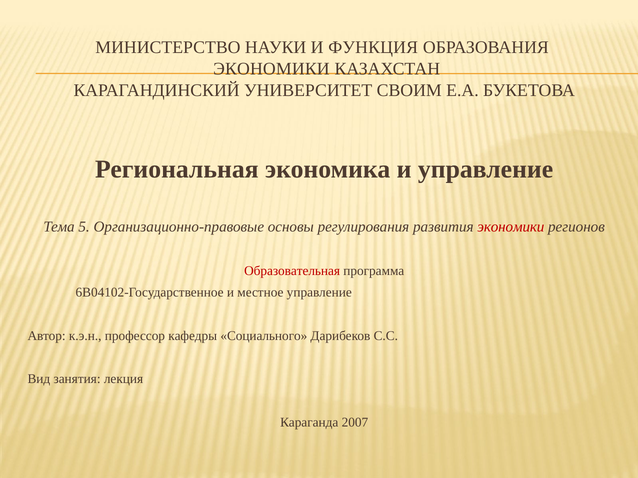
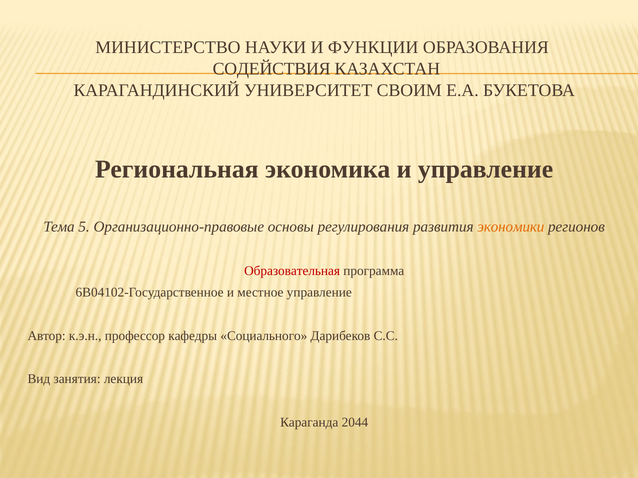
ФУНКЦИЯ: ФУНКЦИЯ -> ФУНКЦИИ
ЭКОНОМИКИ at (271, 69): ЭКОНОМИКИ -> СОДЕЙСТВИЯ
экономики at (511, 227) colour: red -> orange
2007: 2007 -> 2044
